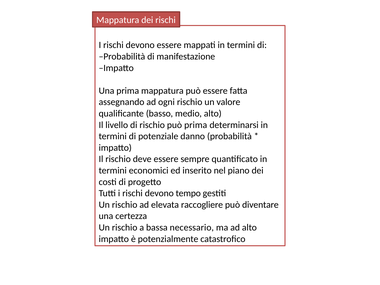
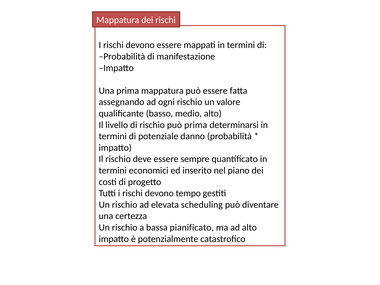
raccogliere: raccogliere -> scheduling
necessario: necessario -> pianificato
